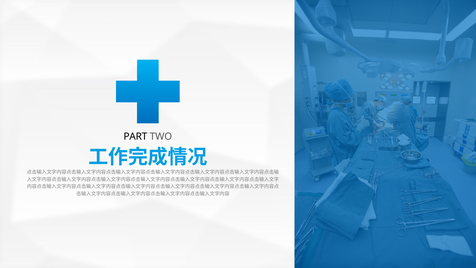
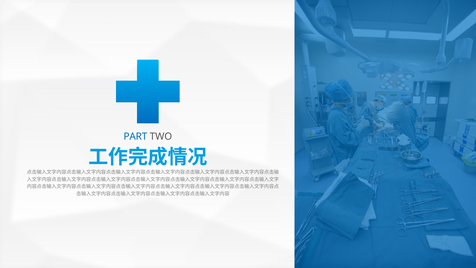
PART colour: black -> blue
